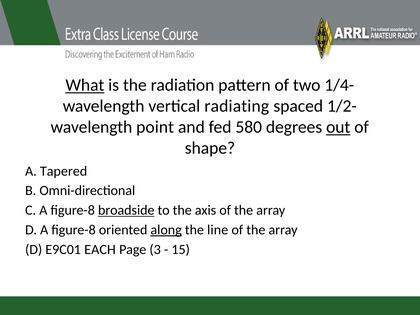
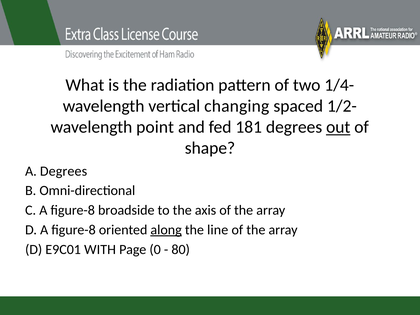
What underline: present -> none
radiating: radiating -> changing
580: 580 -> 181
A Tapered: Tapered -> Degrees
broadside underline: present -> none
EACH: EACH -> WITH
3: 3 -> 0
15: 15 -> 80
